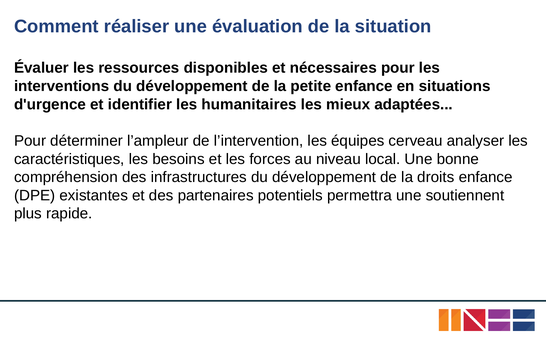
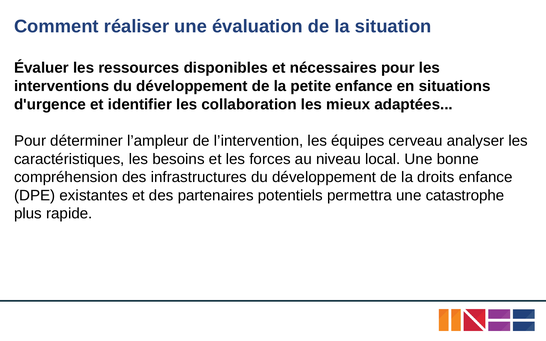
humanitaires: humanitaires -> collaboration
soutiennent: soutiennent -> catastrophe
